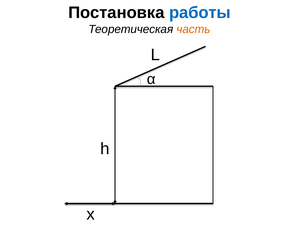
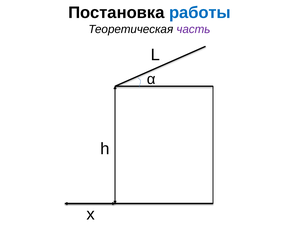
часть colour: orange -> purple
